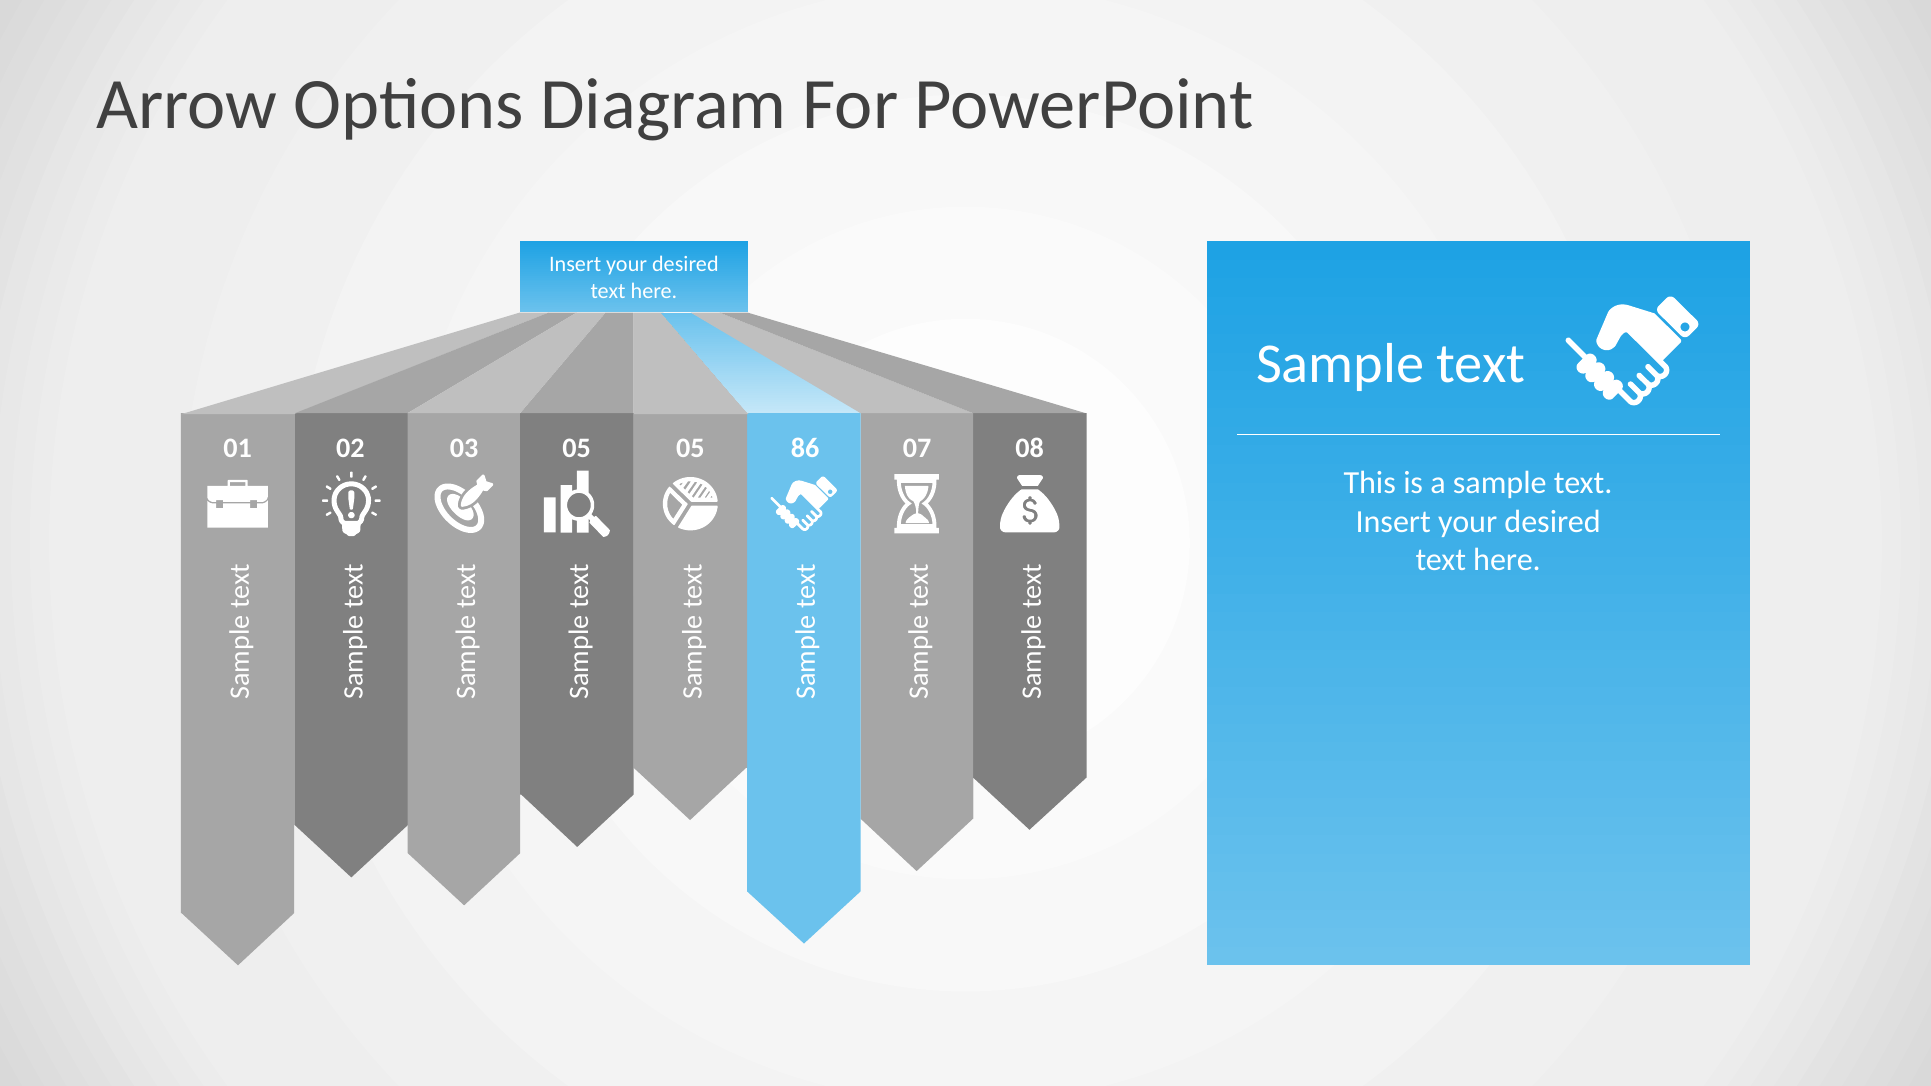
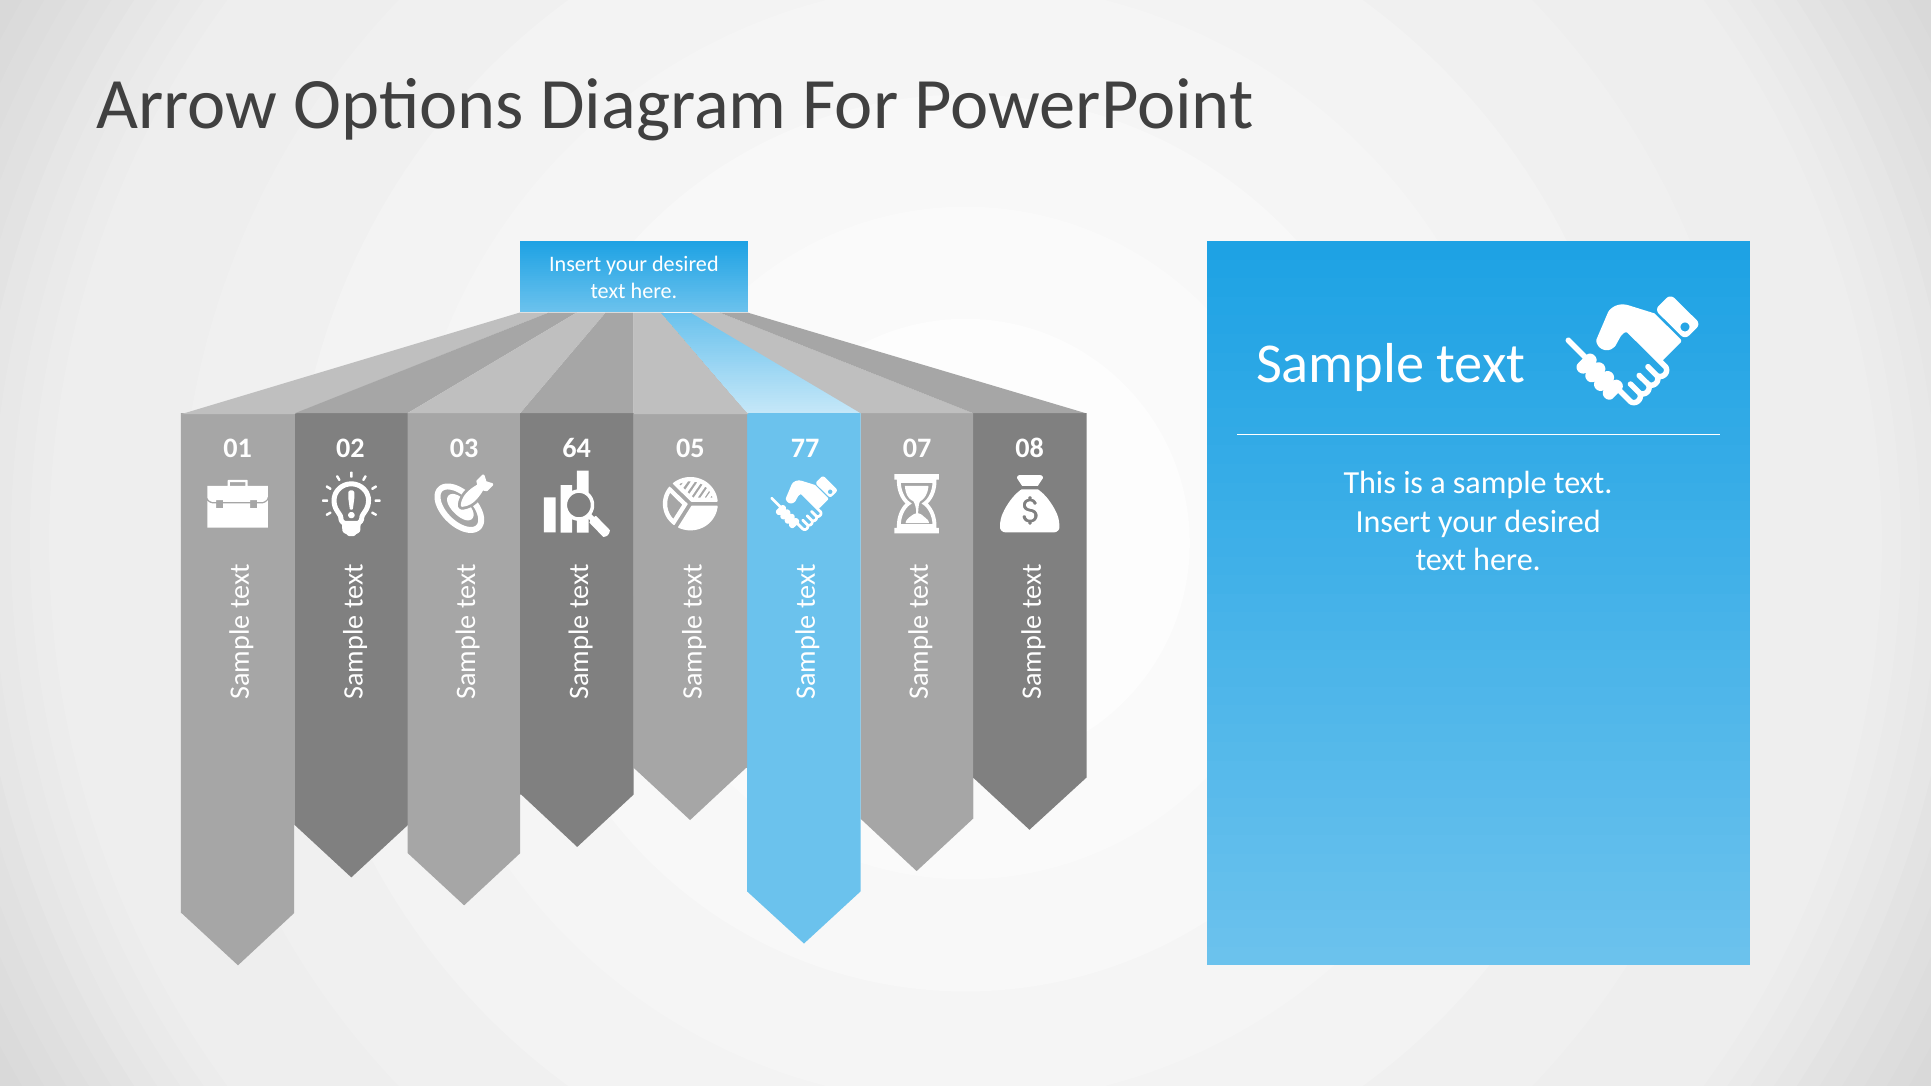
03 05: 05 -> 64
86: 86 -> 77
